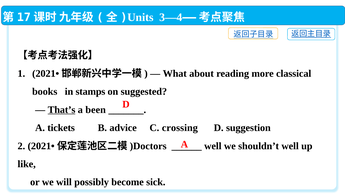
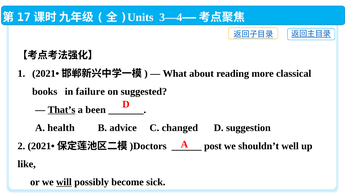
stamps: stamps -> failure
tickets: tickets -> health
crossing: crossing -> changed
well at (213, 146): well -> post
will underline: none -> present
